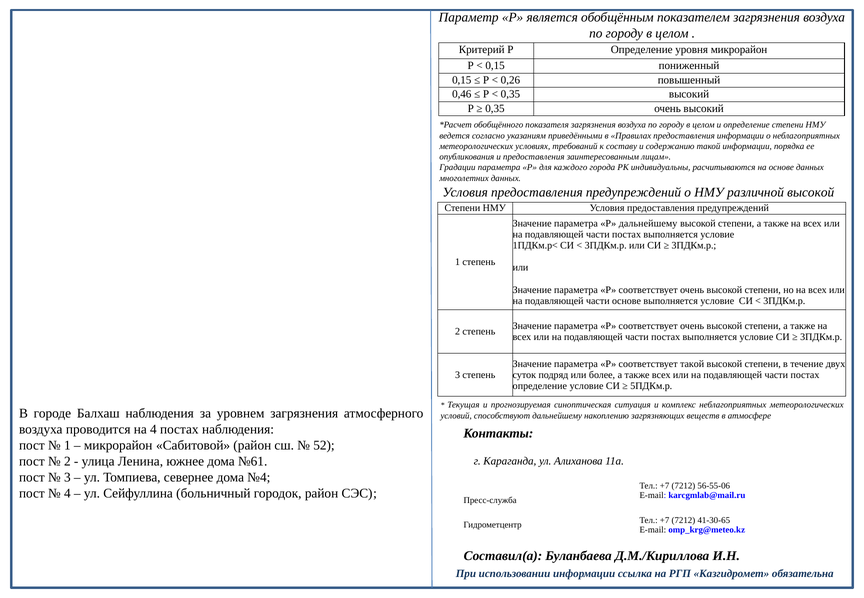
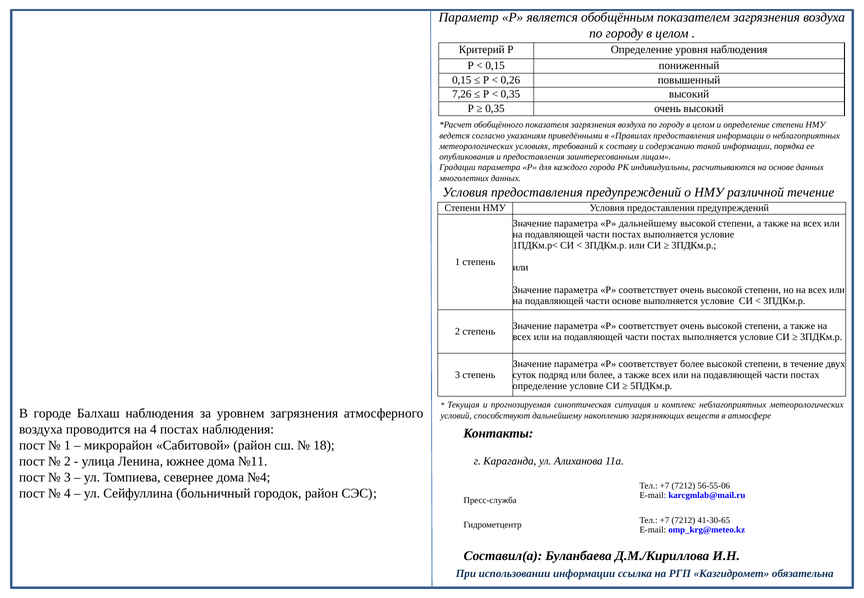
уровня микрорайон: микрорайон -> наблюдения
0,46: 0,46 -> 7,26
различной высокой: высокой -> течение
соответствует такой: такой -> более
52: 52 -> 18
№61: №61 -> №11
